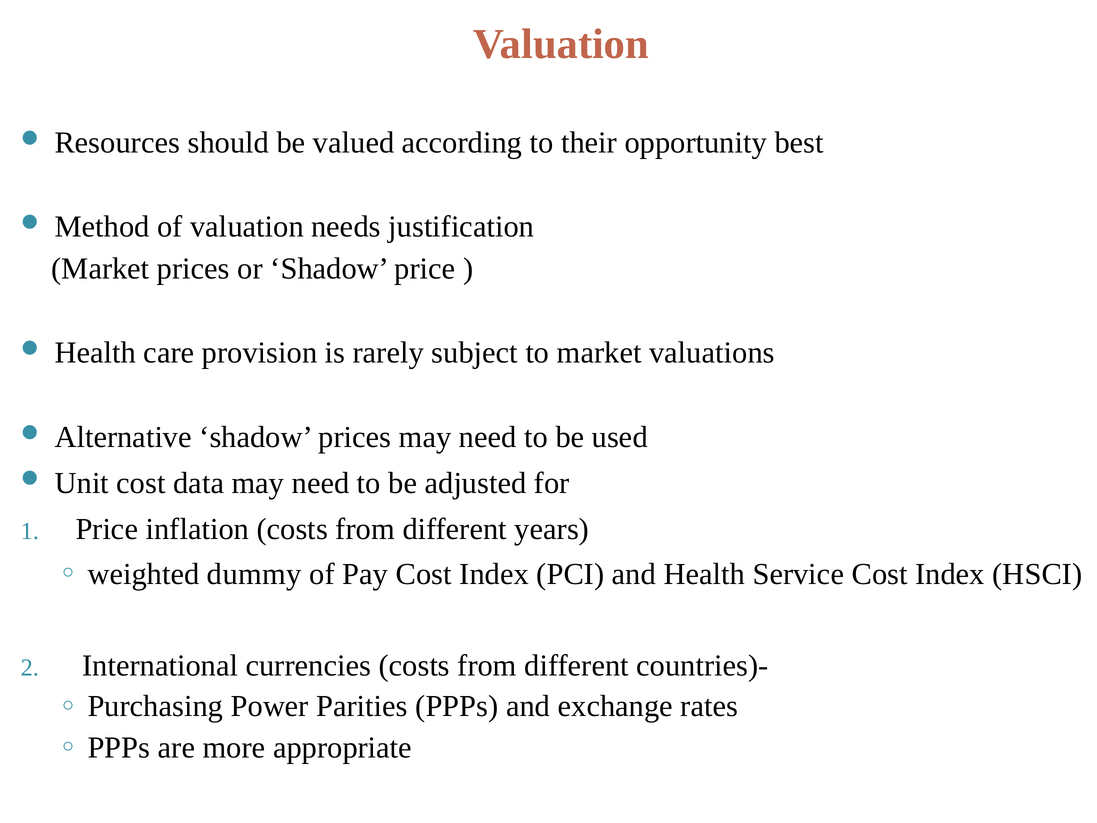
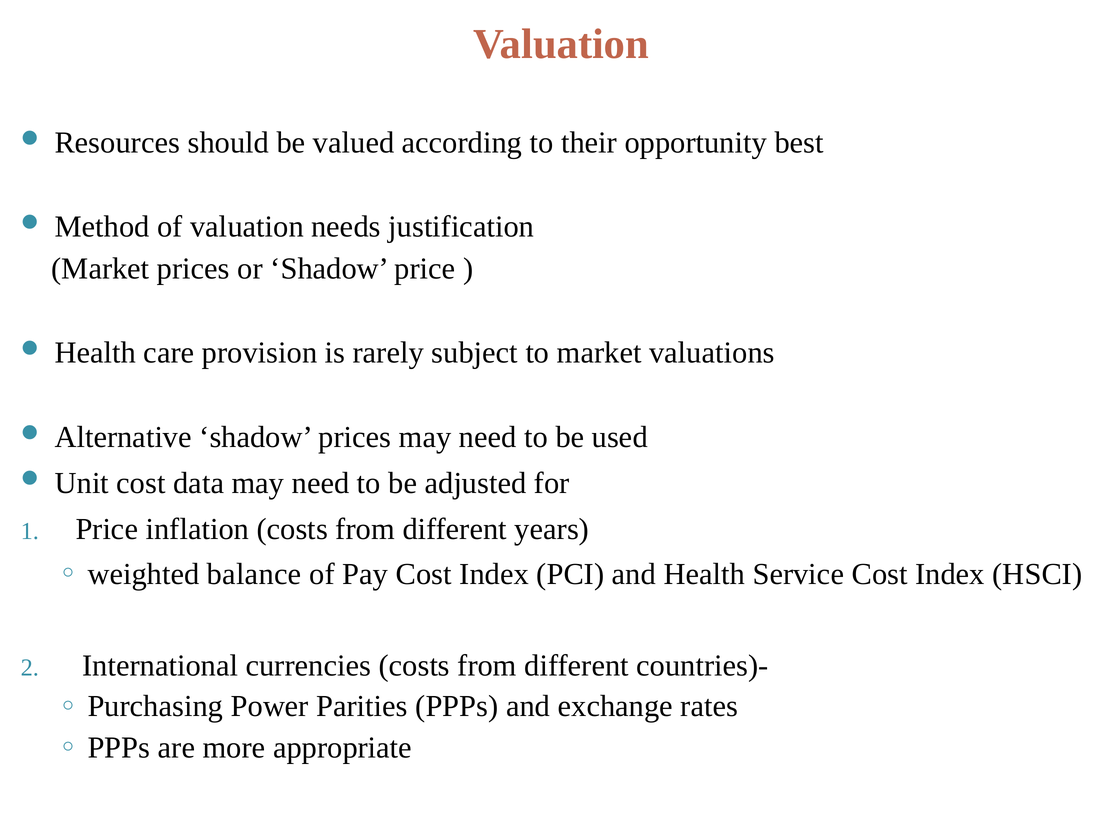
dummy: dummy -> balance
